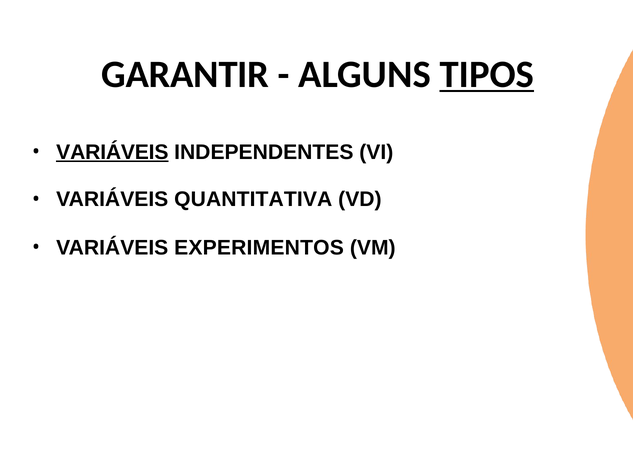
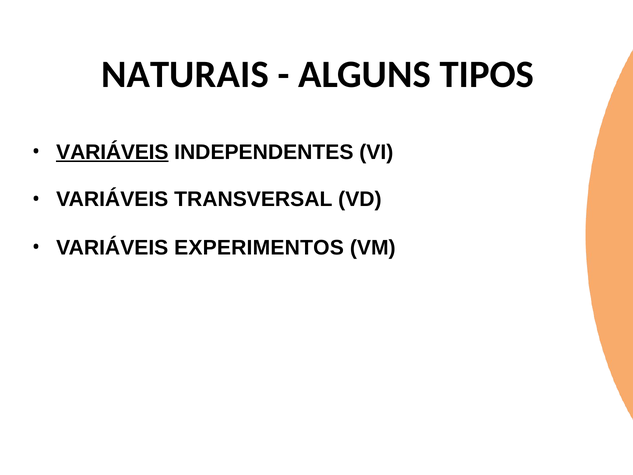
GARANTIR: GARANTIR -> NATURAIS
TIPOS underline: present -> none
QUANTITATIVA: QUANTITATIVA -> TRANSVERSAL
